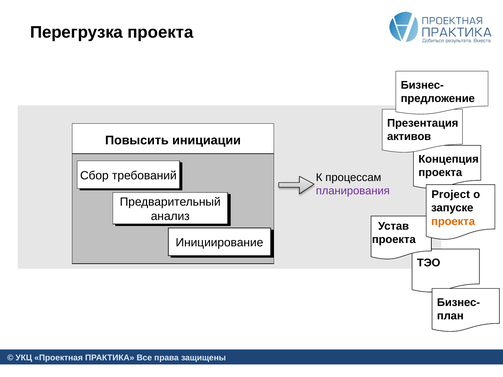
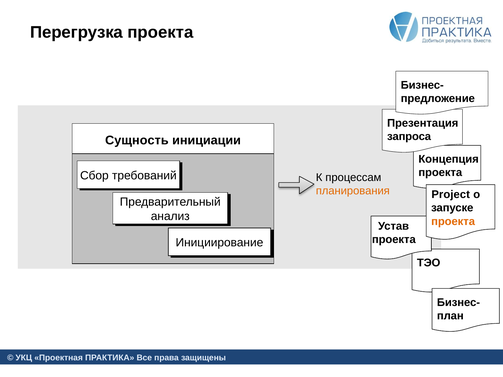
активов: активов -> запроса
Повысить: Повысить -> Сущность
планирования colour: purple -> orange
